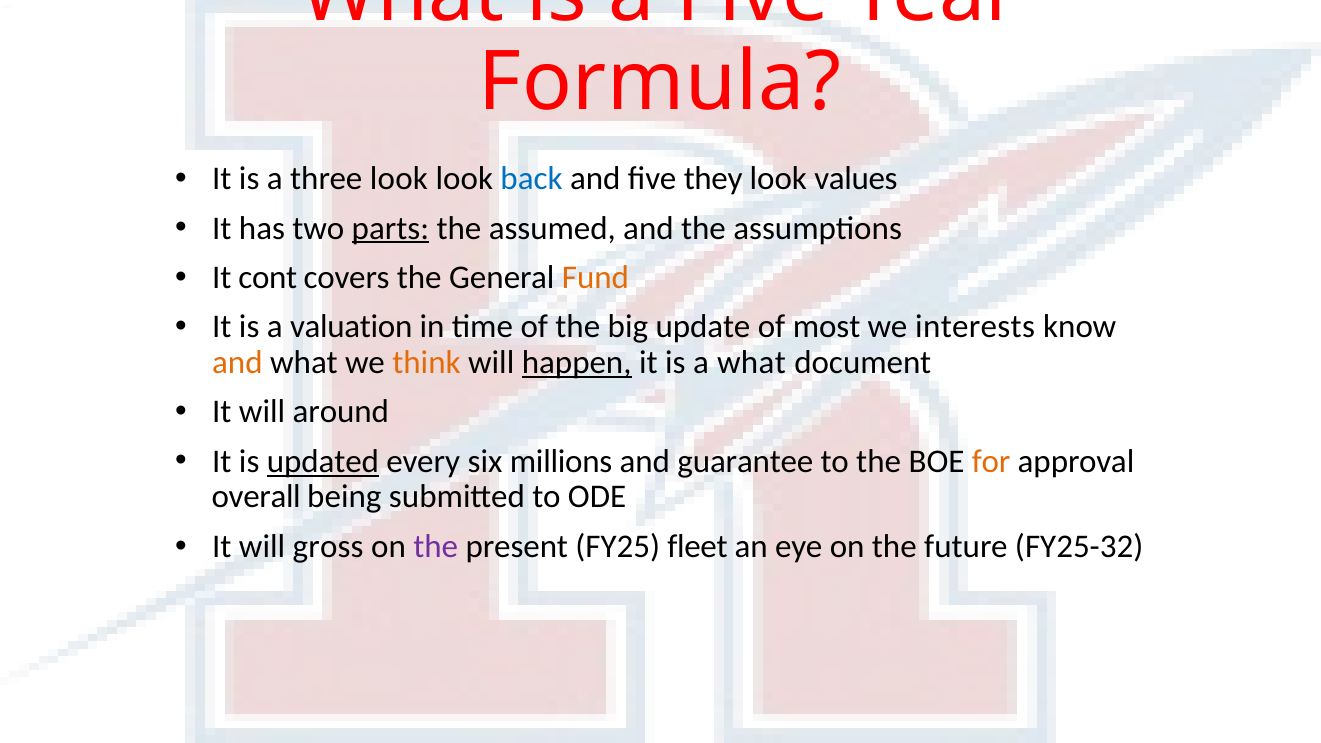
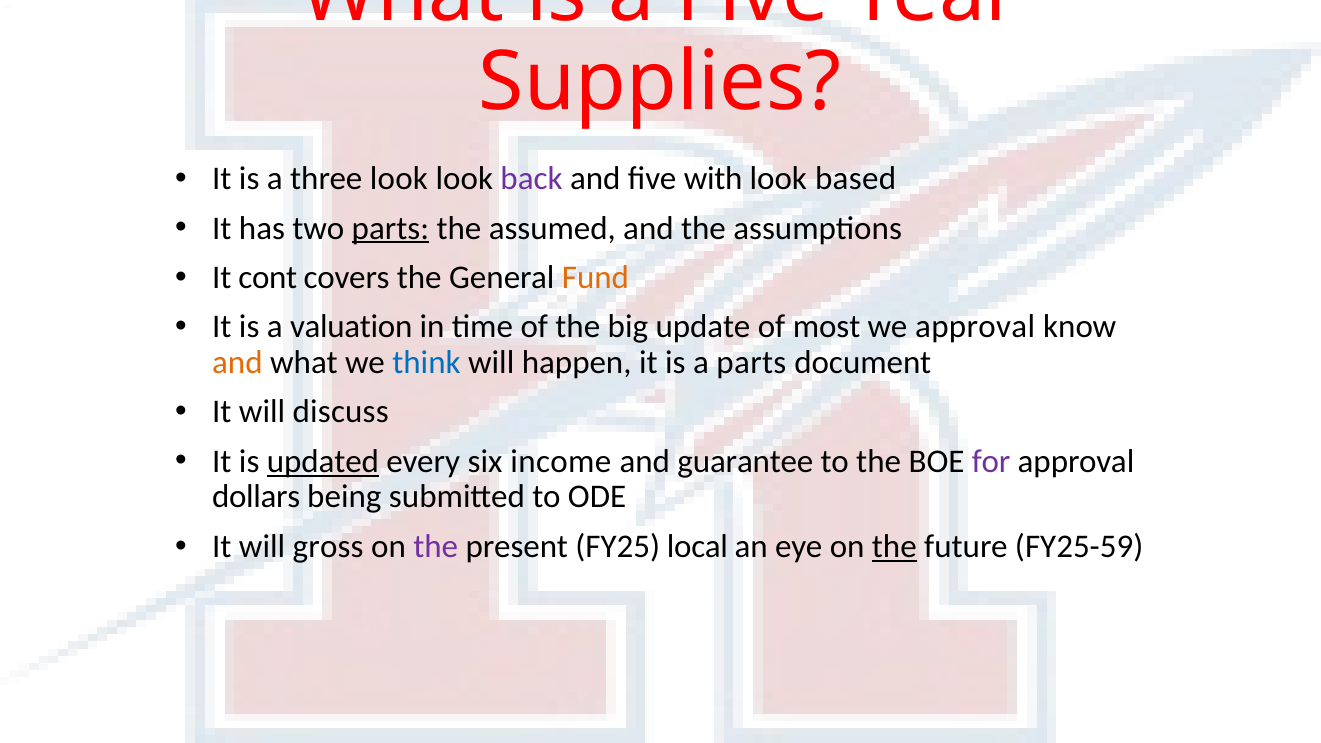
Formula: Formula -> Supplies
back colour: blue -> purple
they: they -> with
values: values -> based
we interests: interests -> approval
think colour: orange -> blue
happen underline: present -> none
a what: what -> parts
around: around -> discuss
millions: millions -> income
for colour: orange -> purple
overall: overall -> dollars
fleet: fleet -> local
the at (894, 547) underline: none -> present
FY25-32: FY25-32 -> FY25-59
